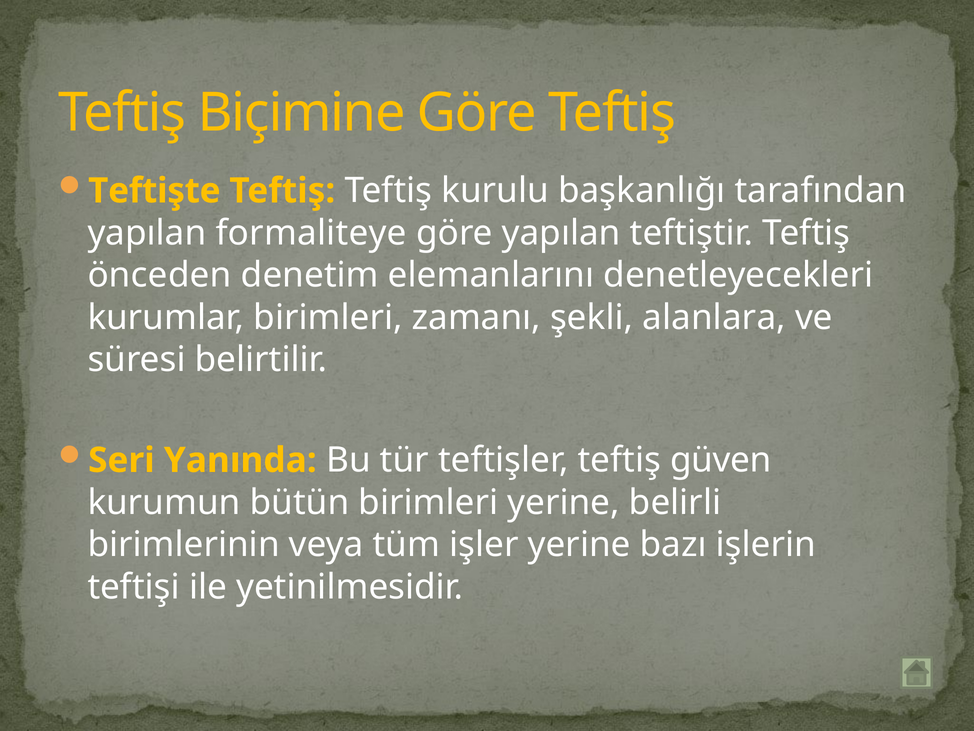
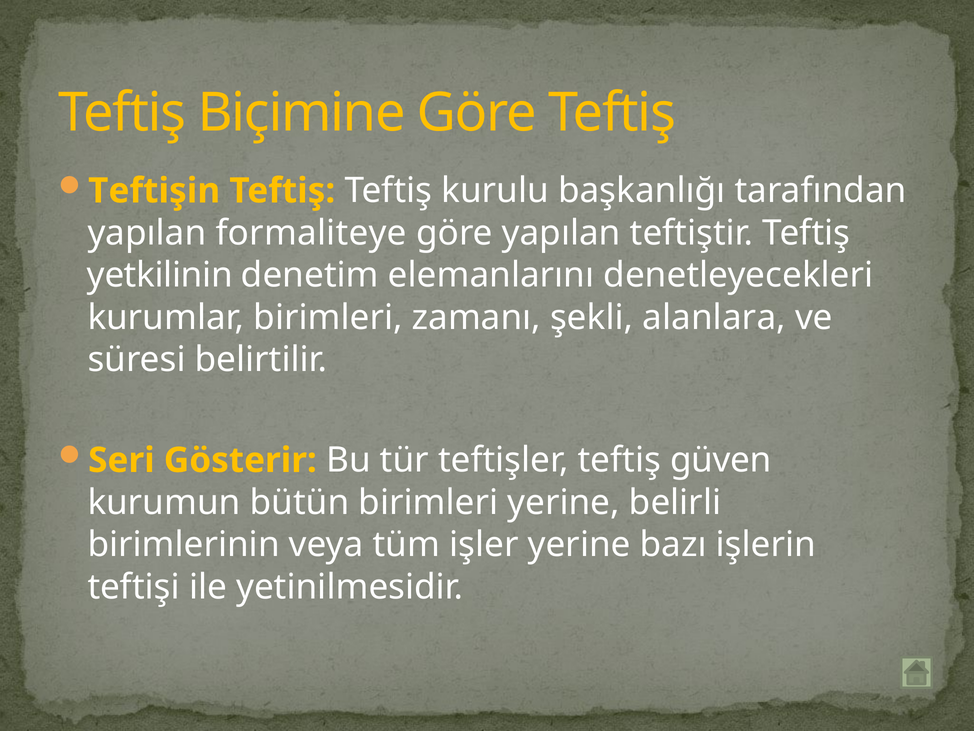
Teftişte: Teftişte -> Teftişin
önceden: önceden -> yetkilinin
Yanında: Yanında -> Gösterir
